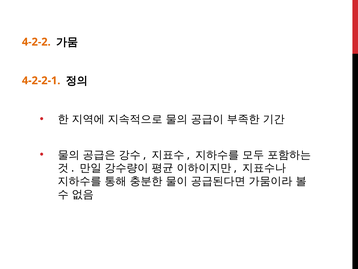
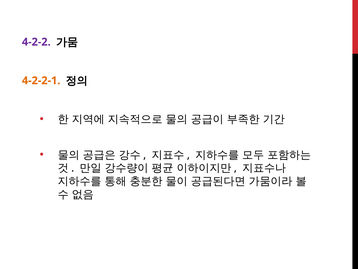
4-2-2 colour: orange -> purple
